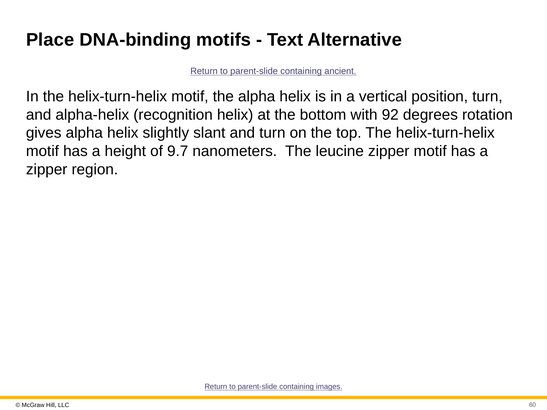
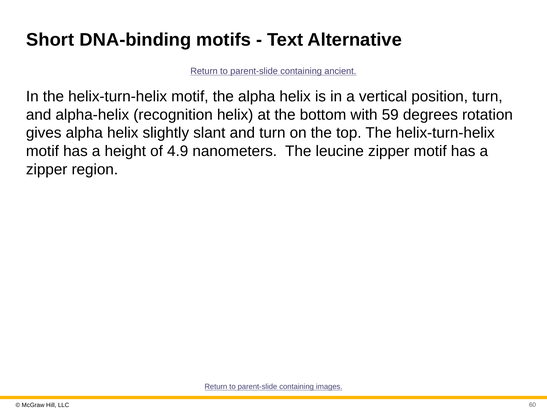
Place: Place -> Short
92: 92 -> 59
9.7: 9.7 -> 4.9
